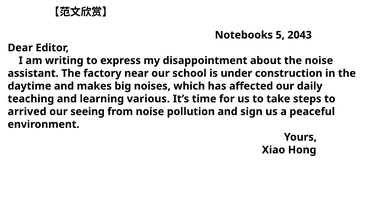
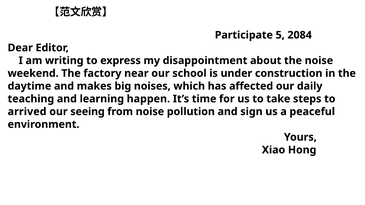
Notebooks: Notebooks -> Participate
2043: 2043 -> 2084
assistant: assistant -> weekend
various: various -> happen
